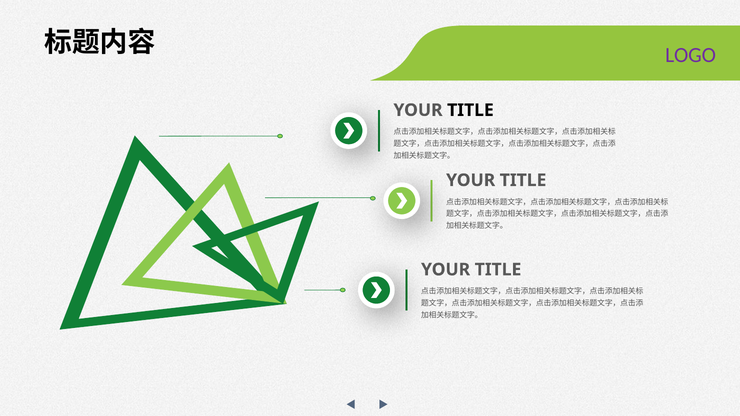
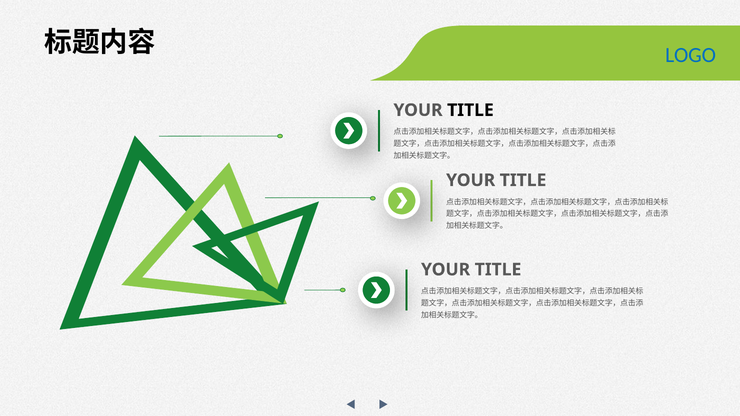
LOGO colour: purple -> blue
